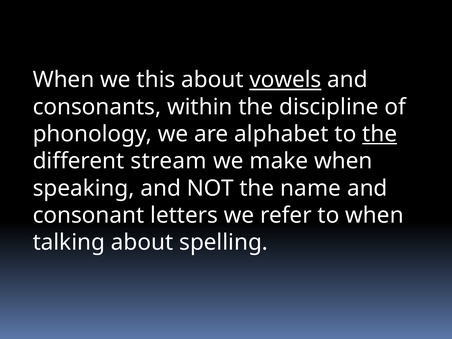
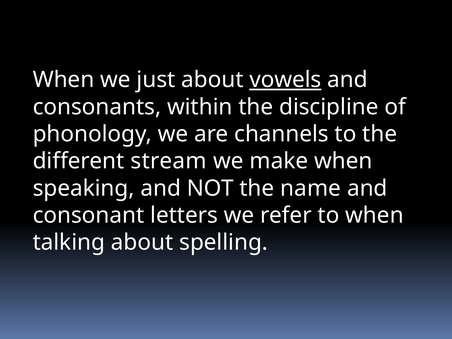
this: this -> just
alphabet: alphabet -> channels
the at (380, 134) underline: present -> none
